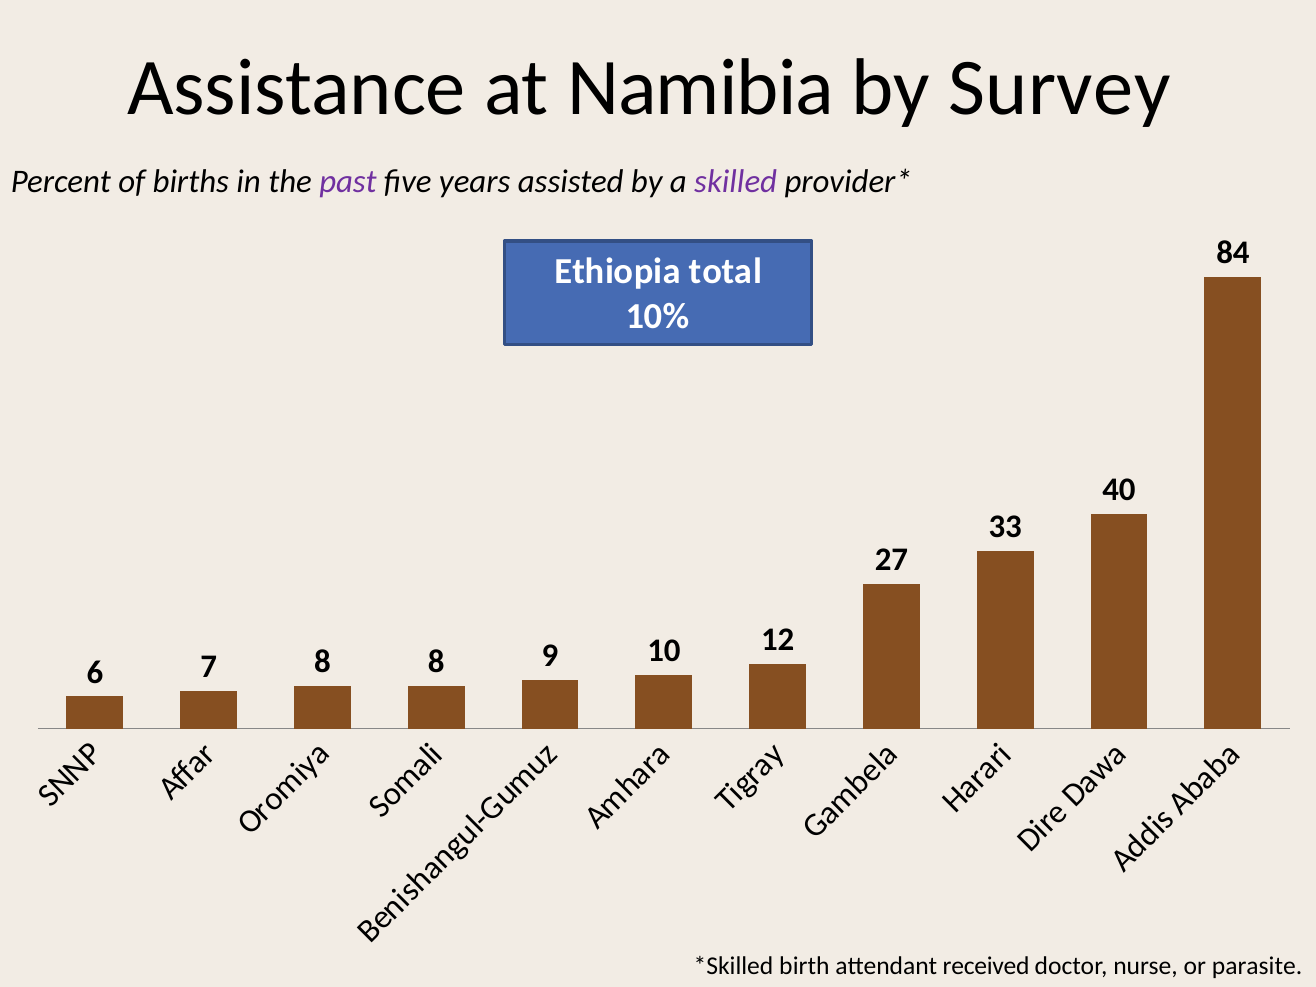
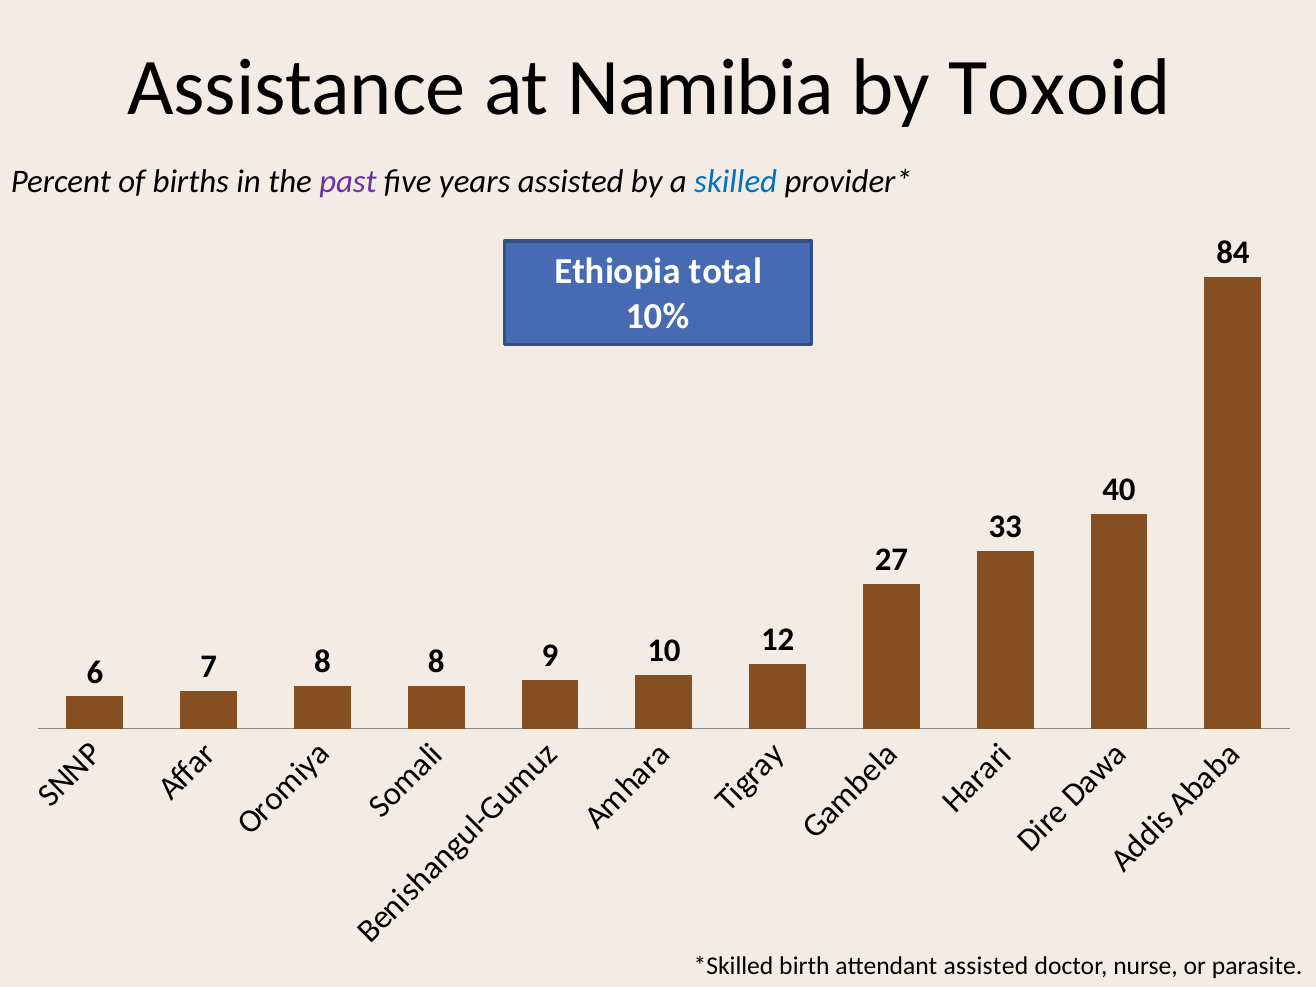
Survey: Survey -> Toxoid
skilled colour: purple -> blue
attendant received: received -> assisted
